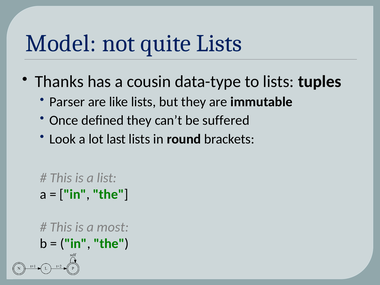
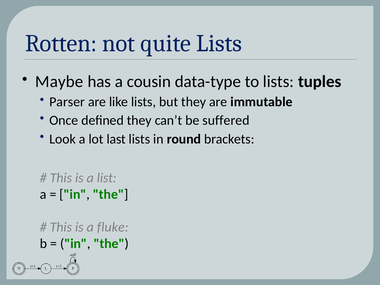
Model: Model -> Rotten
Thanks: Thanks -> Maybe
most: most -> fluke
